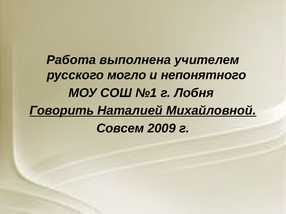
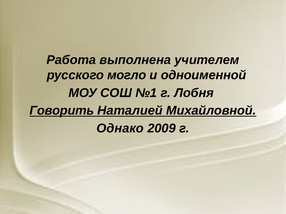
непонятного: непонятного -> одноименной
Совсем: Совсем -> Однако
